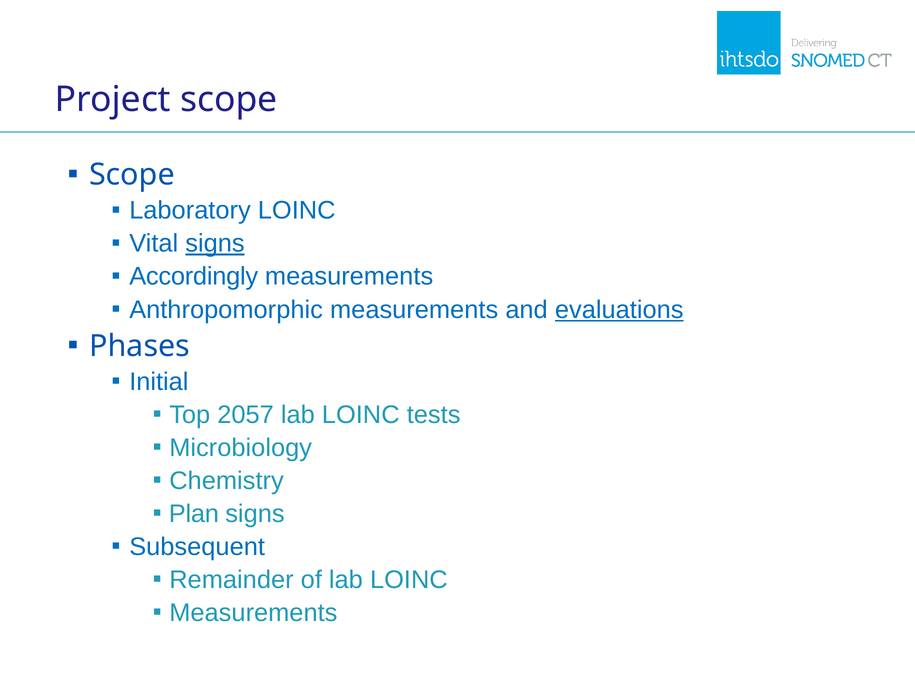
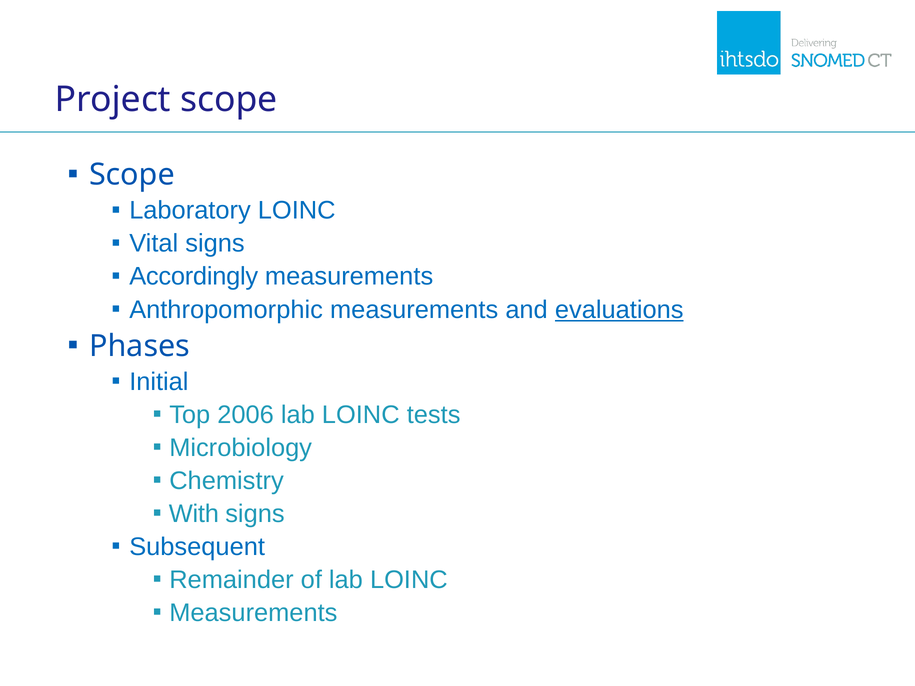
signs at (215, 244) underline: present -> none
2057: 2057 -> 2006
Plan: Plan -> With
